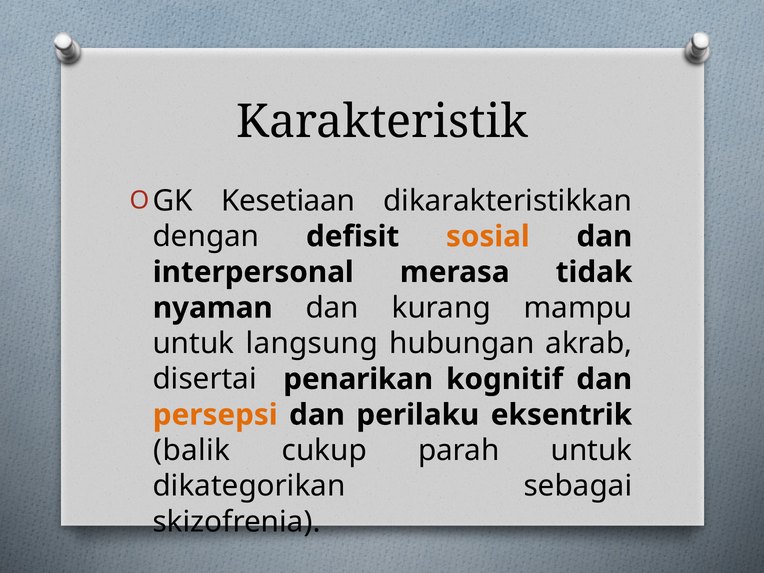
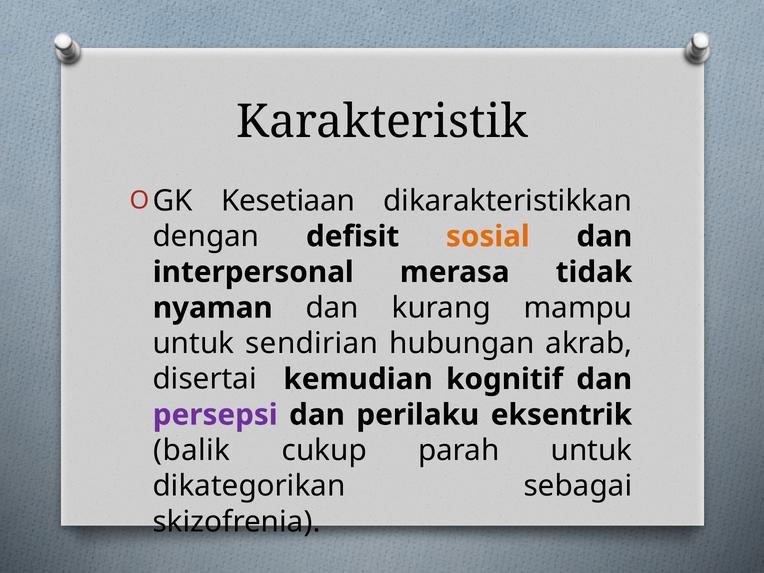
langsung: langsung -> sendirian
penarikan: penarikan -> kemudian
persepsi colour: orange -> purple
